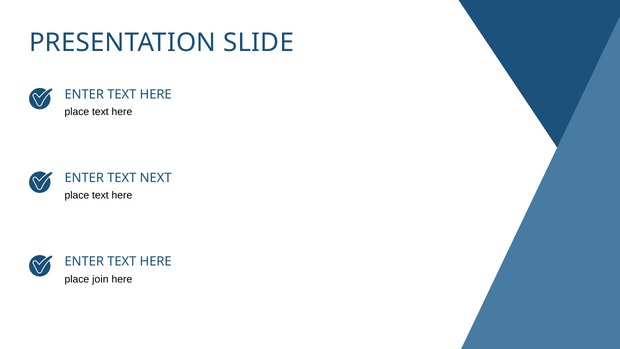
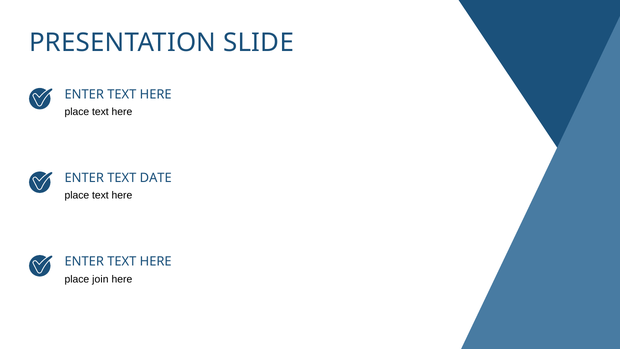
NEXT: NEXT -> DATE
